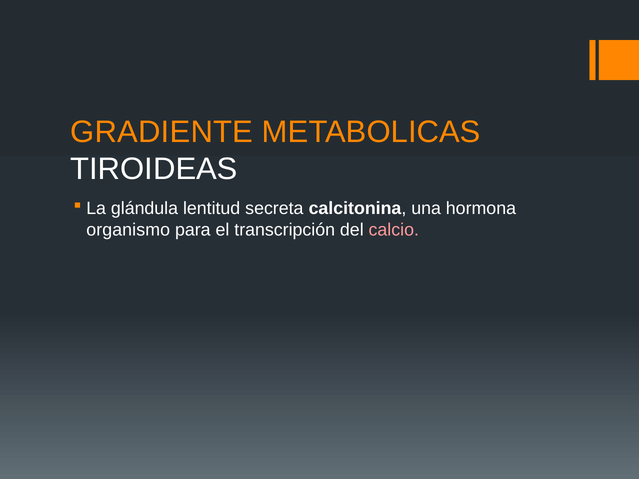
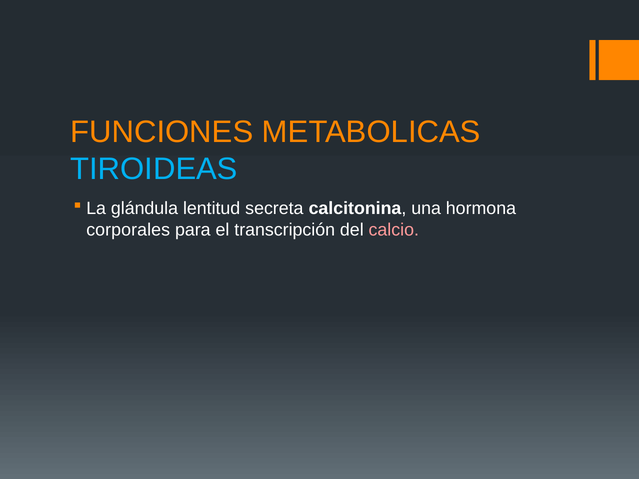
GRADIENTE: GRADIENTE -> FUNCIONES
TIROIDEAS colour: white -> light blue
organismo: organismo -> corporales
